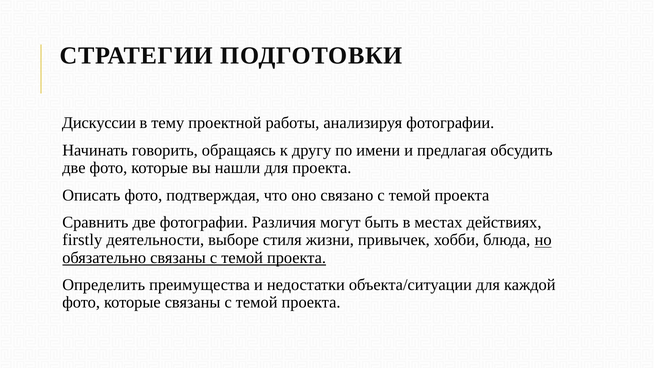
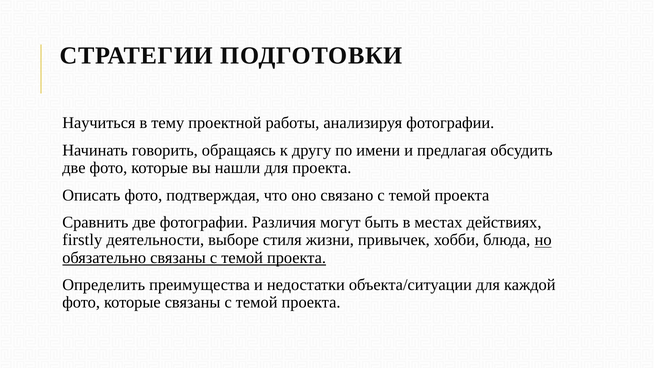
Дискуссии: Дискуссии -> Научиться
